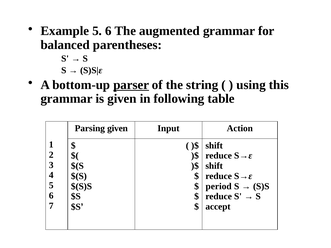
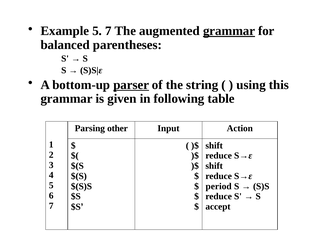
Example 5 6: 6 -> 7
grammar at (229, 31) underline: none -> present
Parsing given: given -> other
